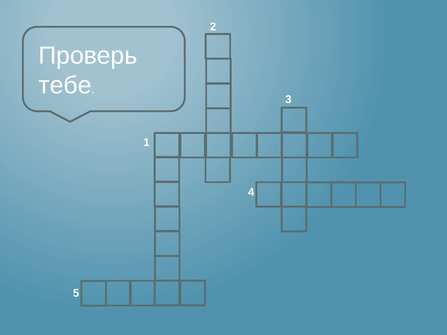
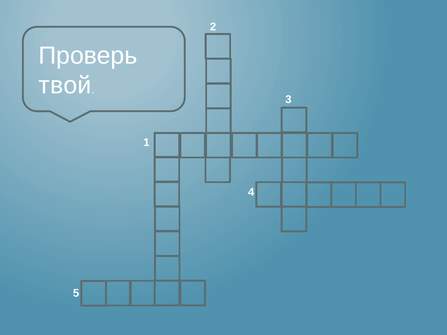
тебе: тебе -> твой
